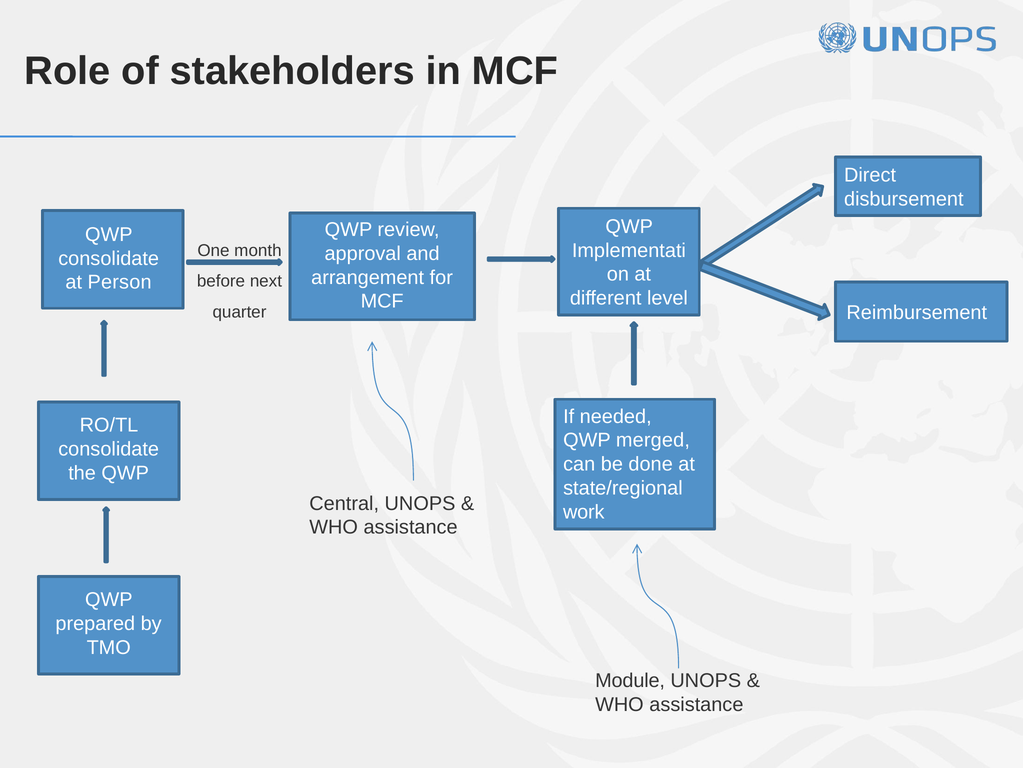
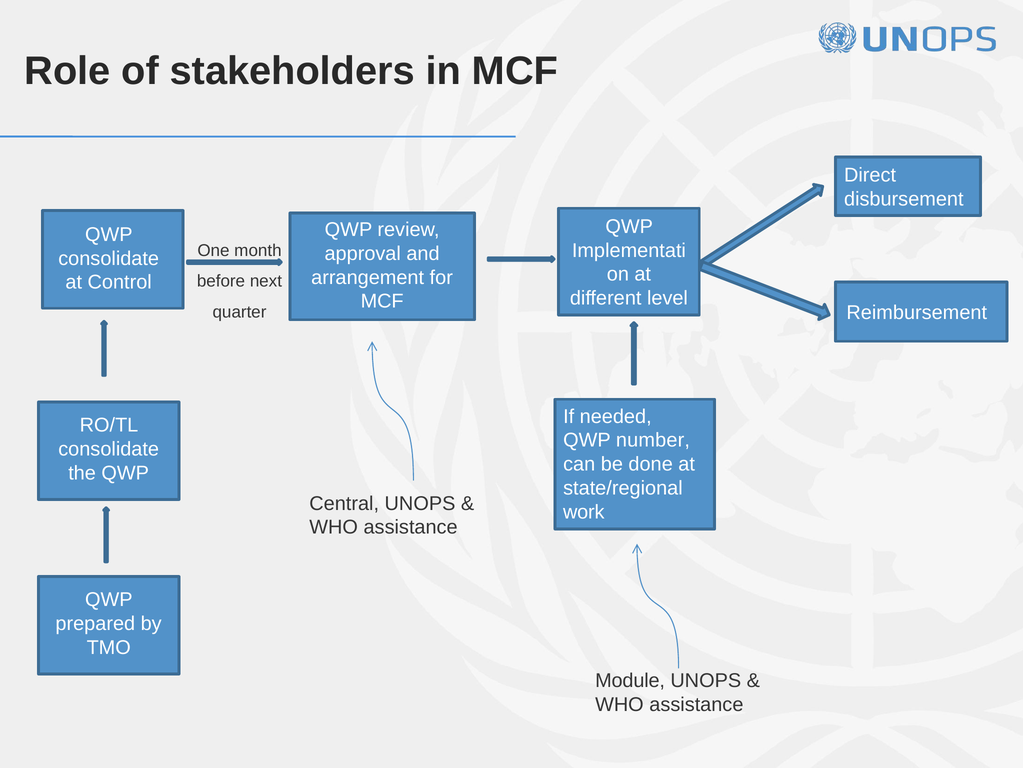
Person: Person -> Control
merged: merged -> number
